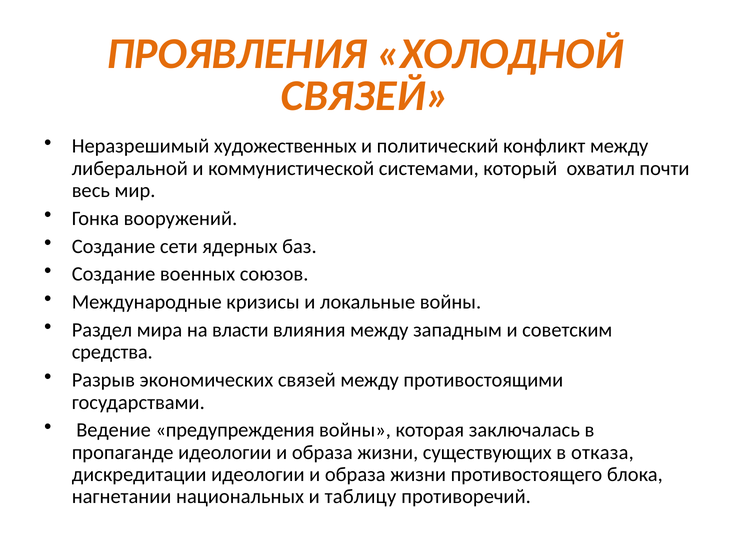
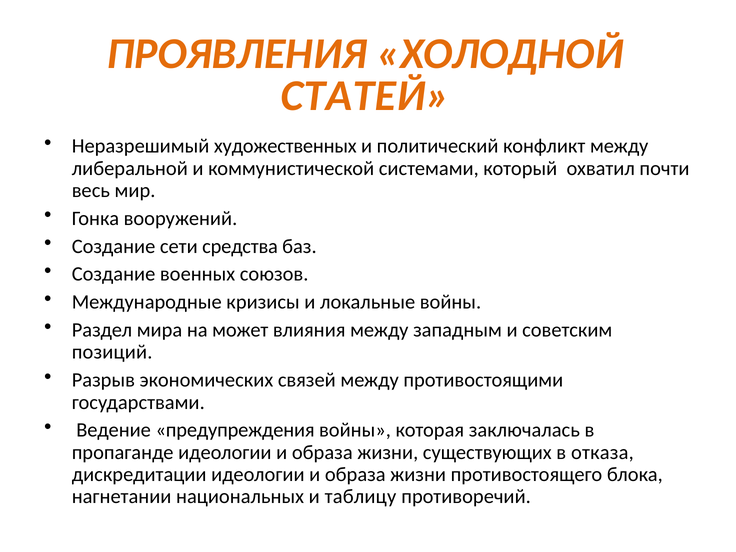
СВЯЗЕЙ at (365, 96): СВЯЗЕЙ -> СТАТЕЙ
ядерных: ядерных -> средства
власти: власти -> может
средства: средства -> позиций
